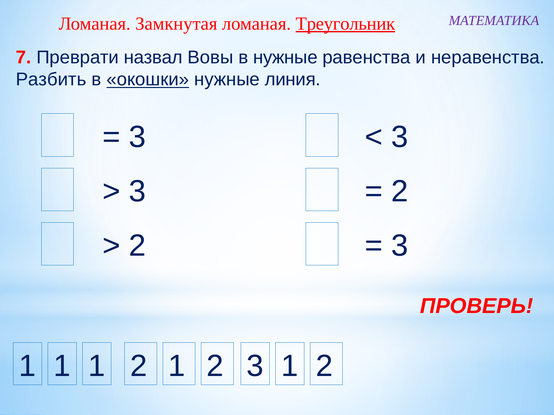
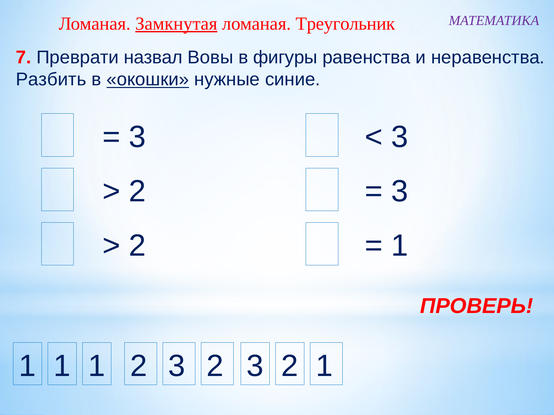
Замкнутая underline: none -> present
Треугольник underline: present -> none
в нужные: нужные -> фигуры
линия: линия -> синие
3 at (137, 192): 3 -> 2
2 at (400, 192): 2 -> 3
3 at (400, 246): 3 -> 1
1 at (177, 366): 1 -> 3
1 1 1 1: 1 -> 2
3 2: 2 -> 1
